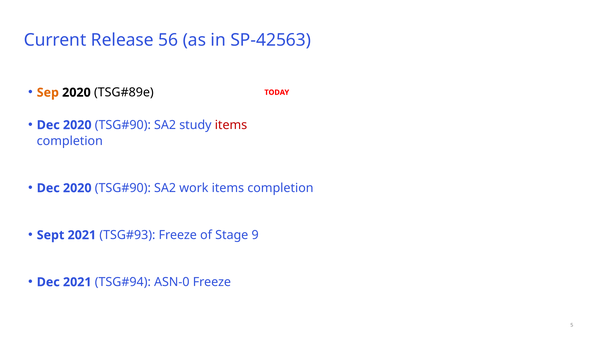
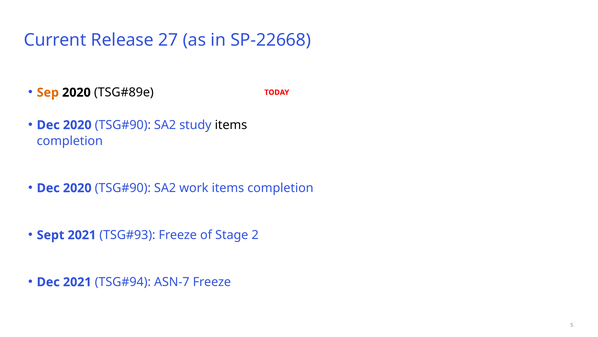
56: 56 -> 27
SP-42563: SP-42563 -> SP-22668
items at (231, 125) colour: red -> black
9: 9 -> 2
ASN-0: ASN-0 -> ASN-7
